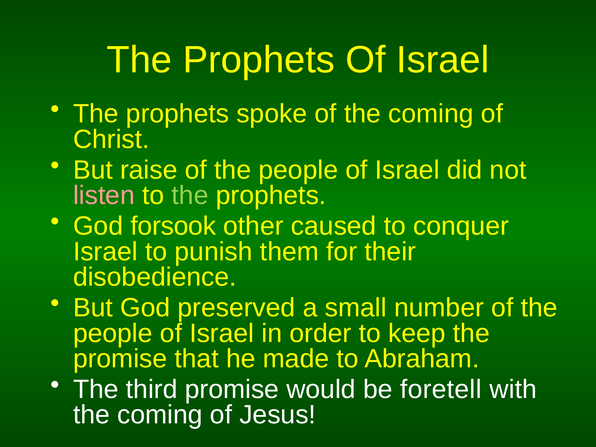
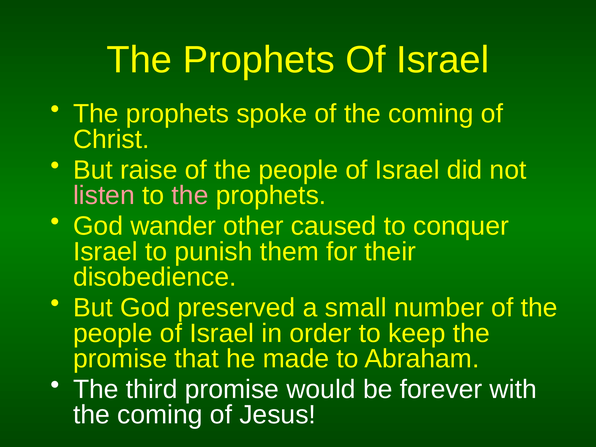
the at (190, 196) colour: light green -> pink
forsook: forsook -> wander
foretell: foretell -> forever
